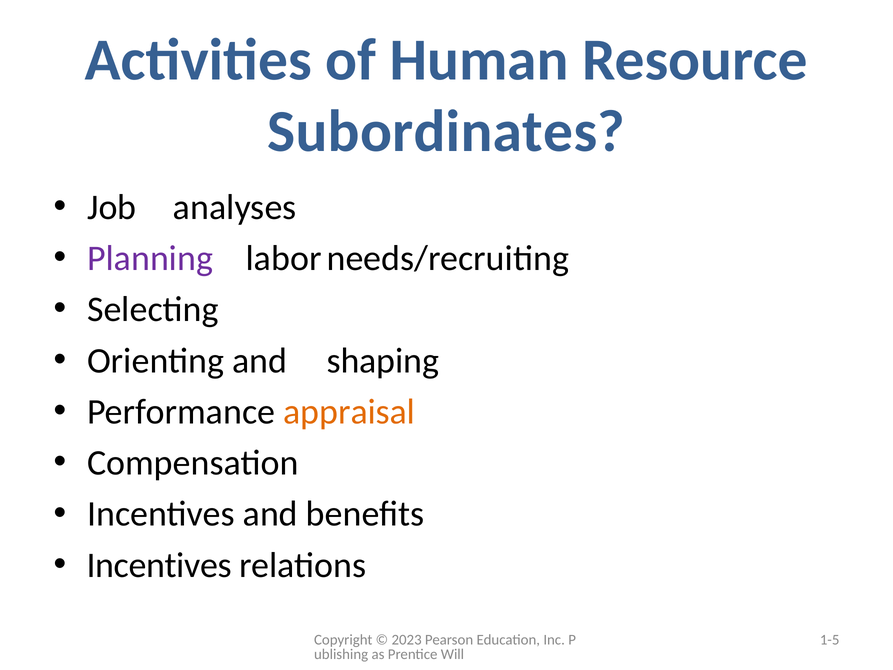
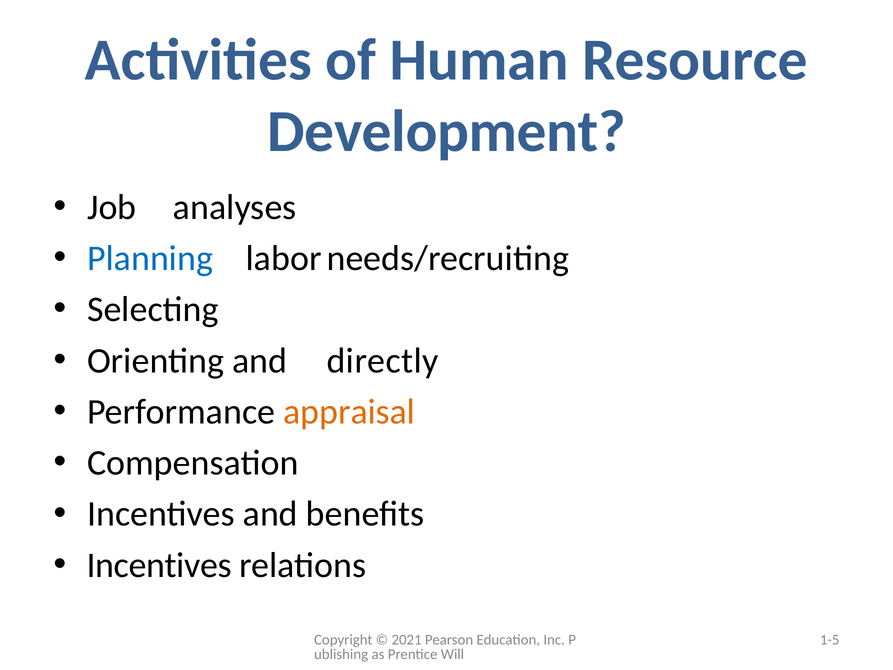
Subordinates: Subordinates -> Development
Planning colour: purple -> blue
shaping: shaping -> directly
2023: 2023 -> 2021
